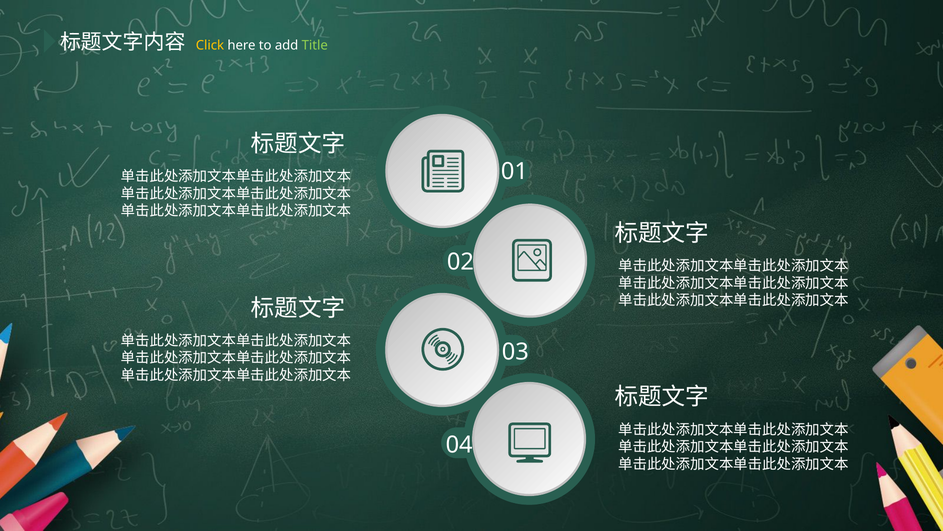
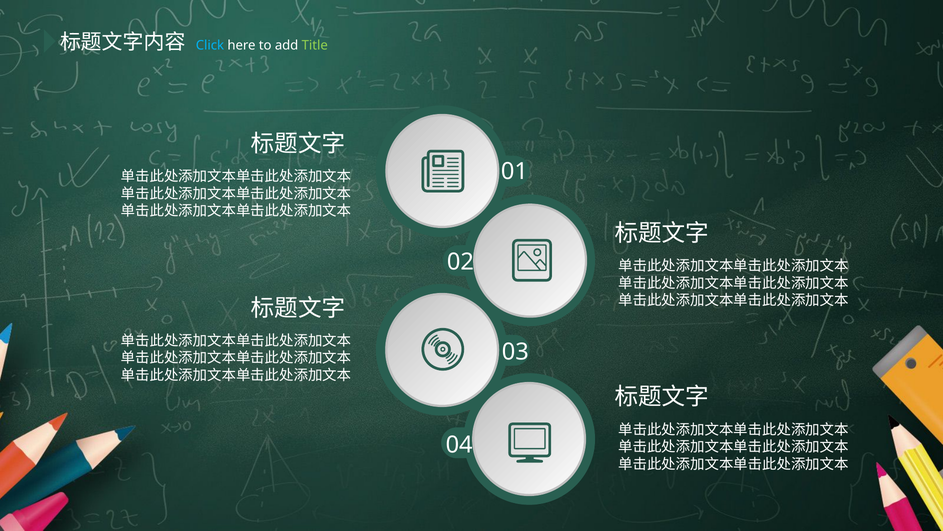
Click colour: yellow -> light blue
